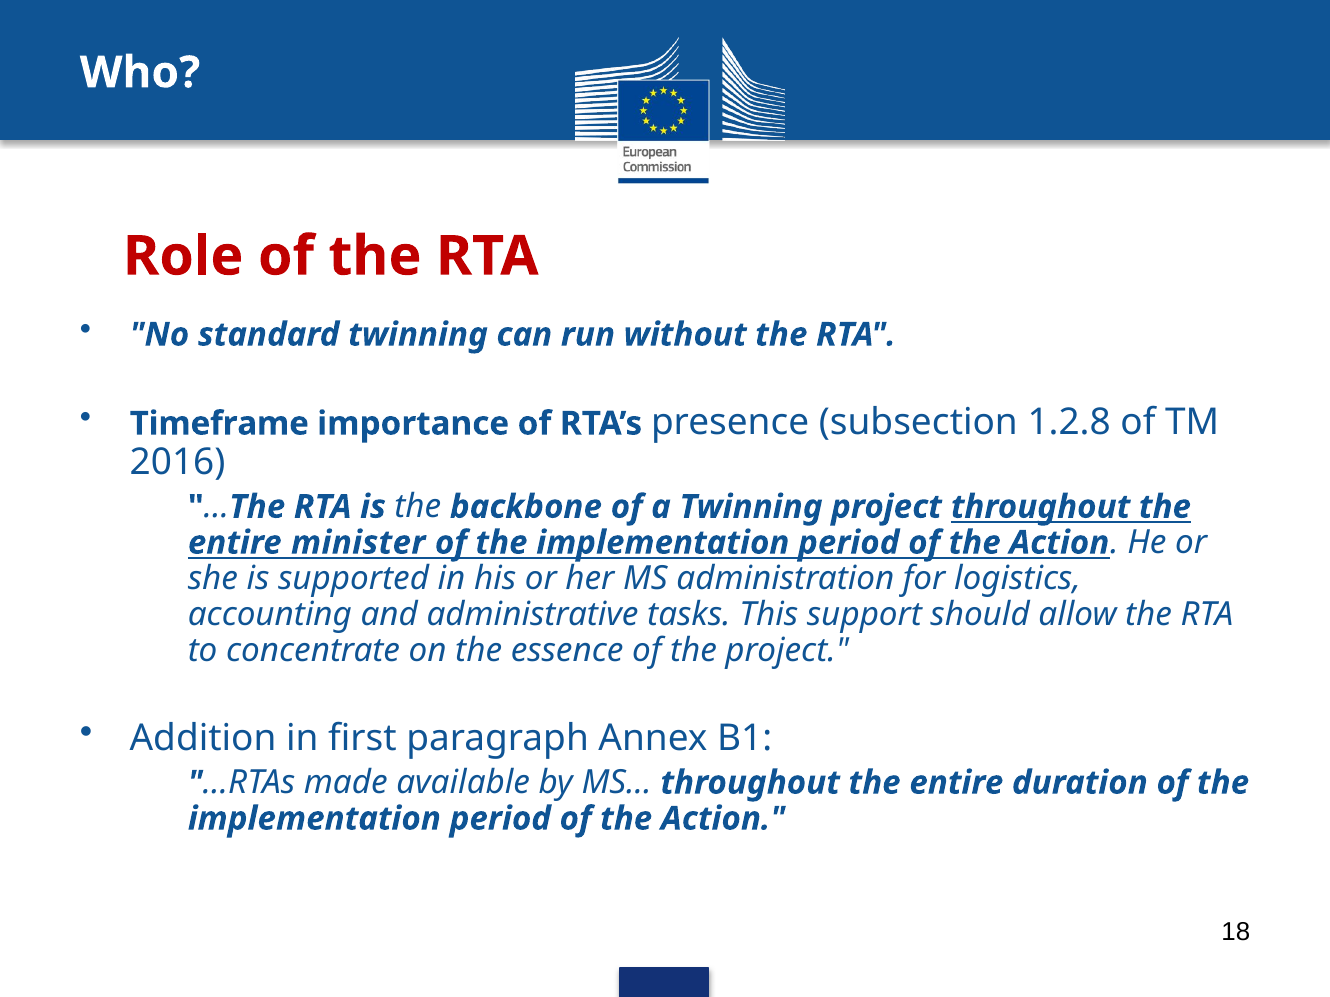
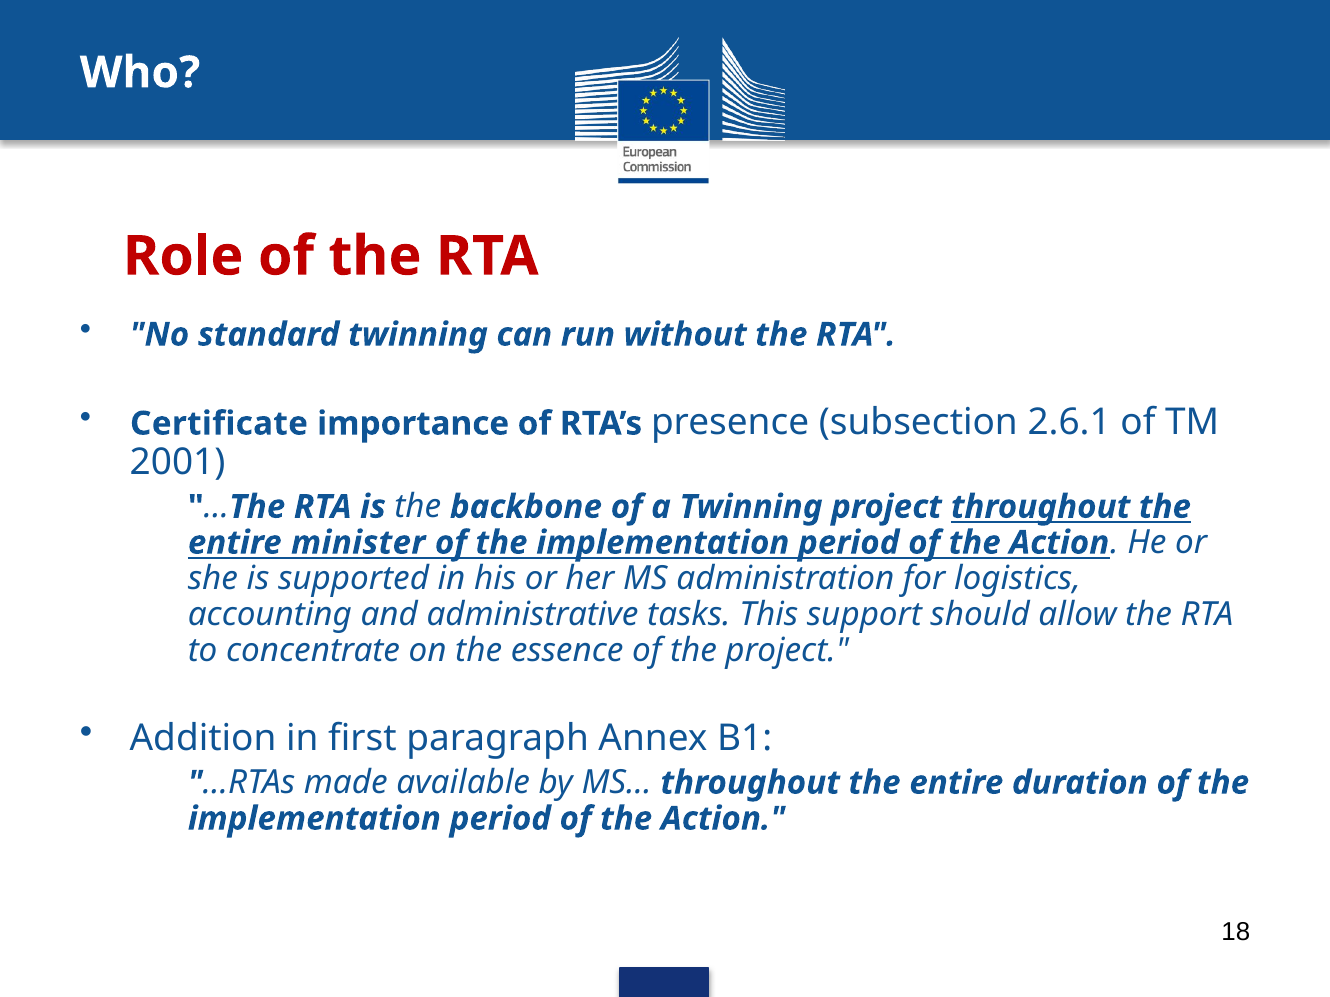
Timeframe: Timeframe -> Certificate
1.2.8: 1.2.8 -> 2.6.1
2016: 2016 -> 2001
